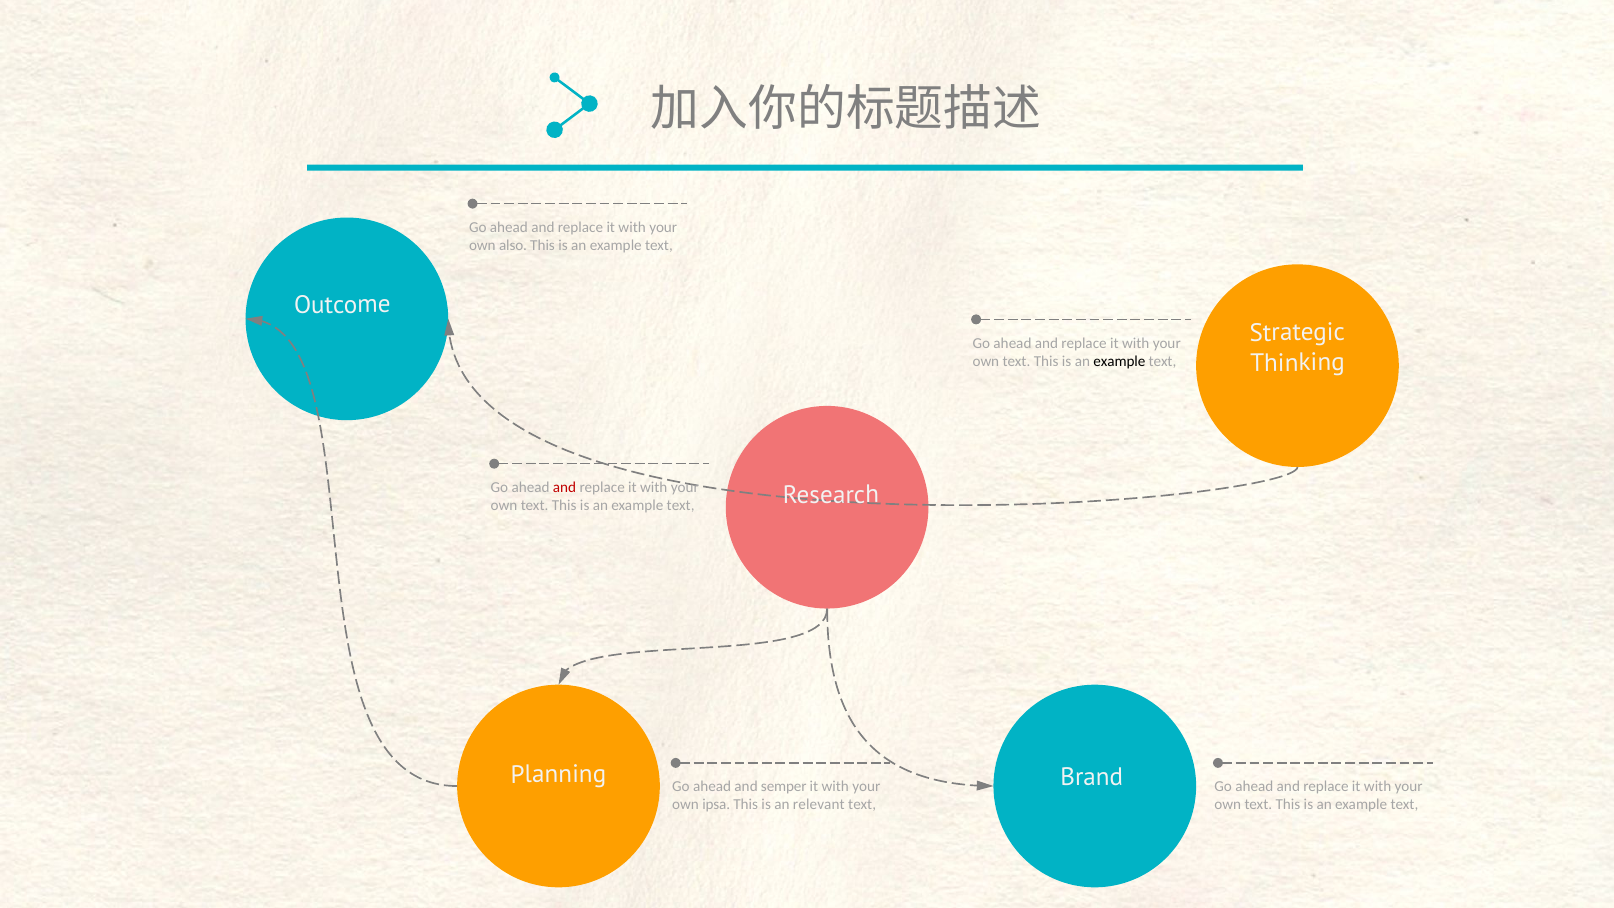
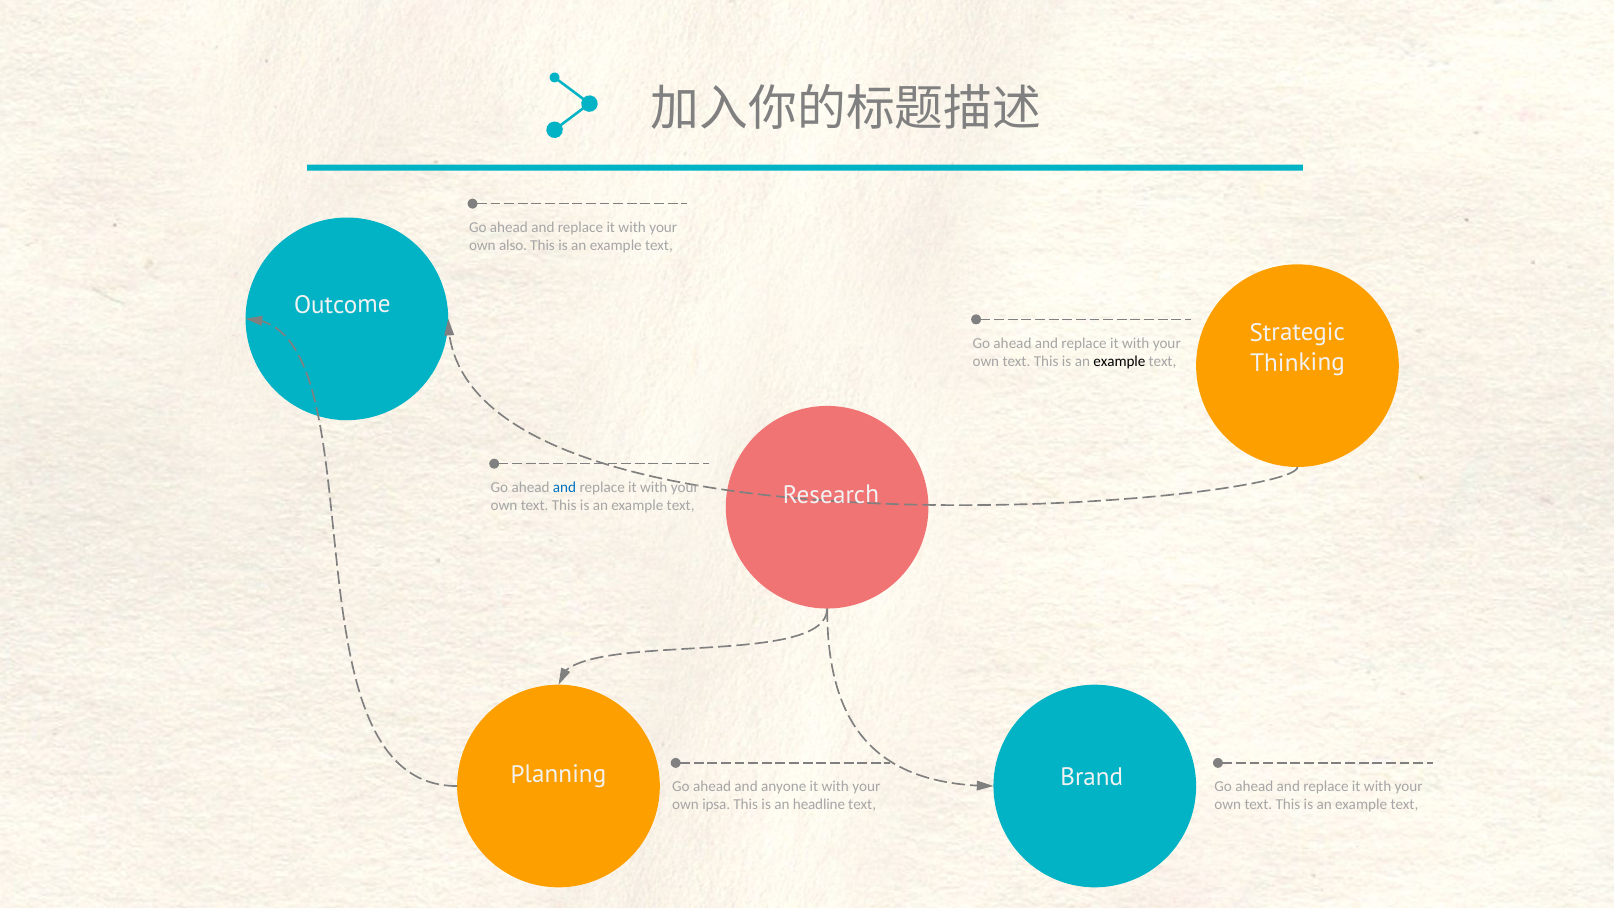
and at (565, 487) colour: red -> blue
semper: semper -> anyone
relevant: relevant -> headline
